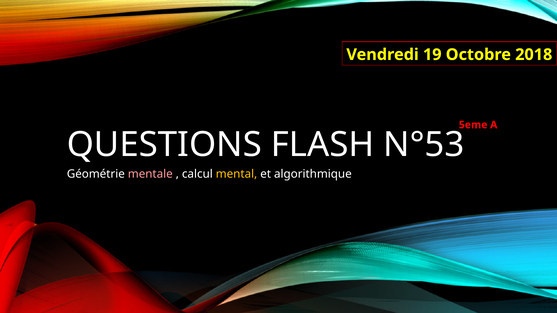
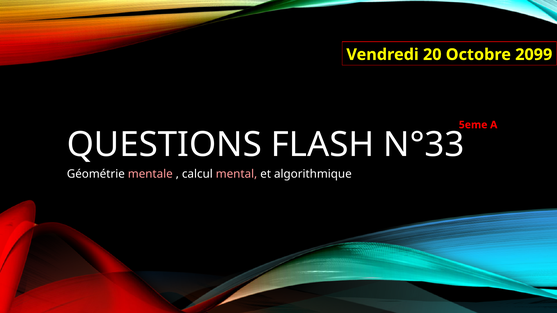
19: 19 -> 20
2018: 2018 -> 2099
N°53: N°53 -> N°33
mental colour: yellow -> pink
